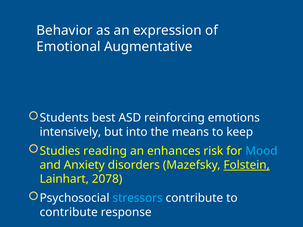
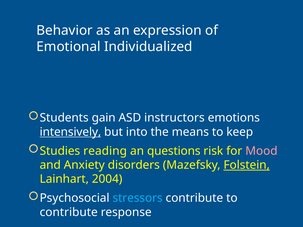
Augmentative: Augmentative -> Individualized
best: best -> gain
reinforcing: reinforcing -> instructors
intensively underline: none -> present
enhances: enhances -> questions
Mood colour: light blue -> pink
2078: 2078 -> 2004
